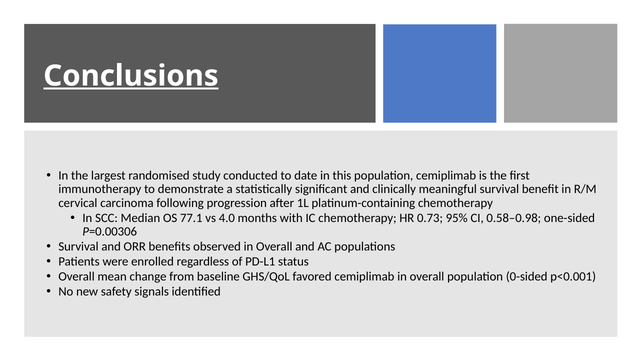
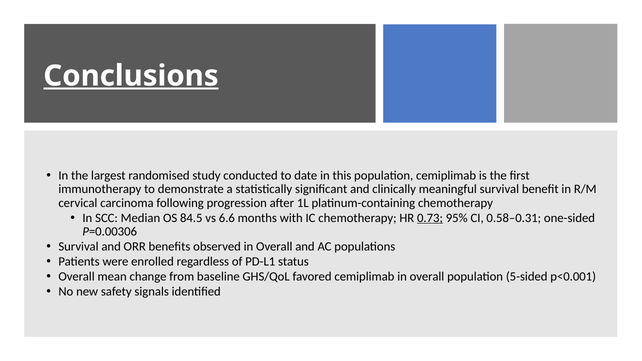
77.1: 77.1 -> 84.5
4.0: 4.0 -> 6.6
0.73 underline: none -> present
0.58–0.98: 0.58–0.98 -> 0.58–0.31
0-sided: 0-sided -> 5-sided
